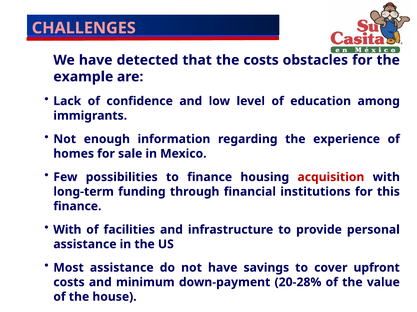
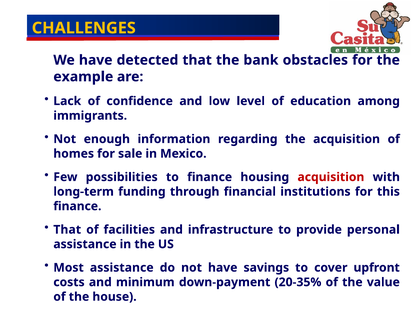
CHALLENGES colour: pink -> yellow
the costs: costs -> bank
the experience: experience -> acquisition
With at (67, 230): With -> That
20-28%: 20-28% -> 20-35%
